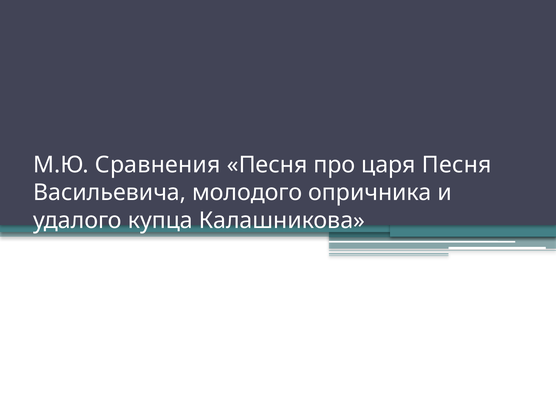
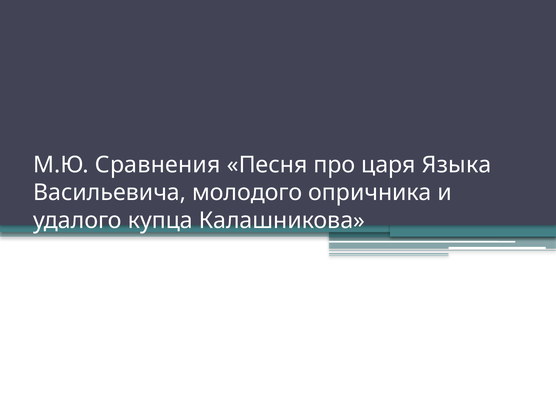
царя Песня: Песня -> Языка
